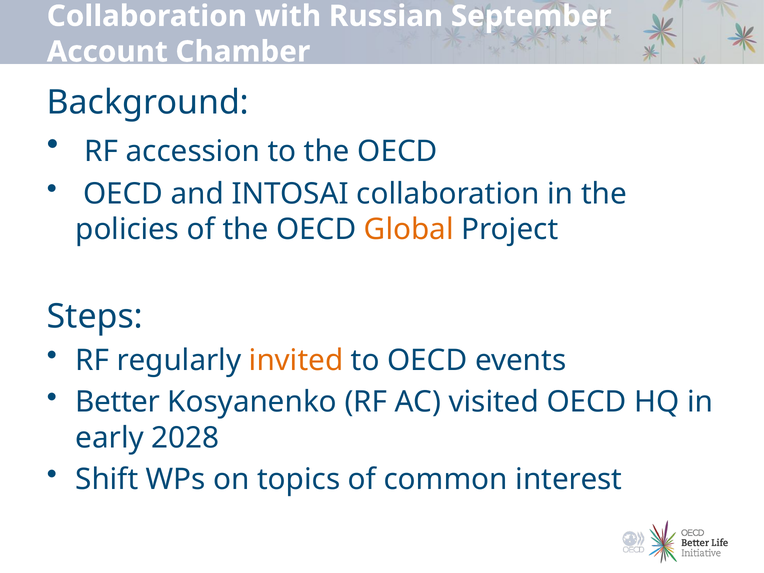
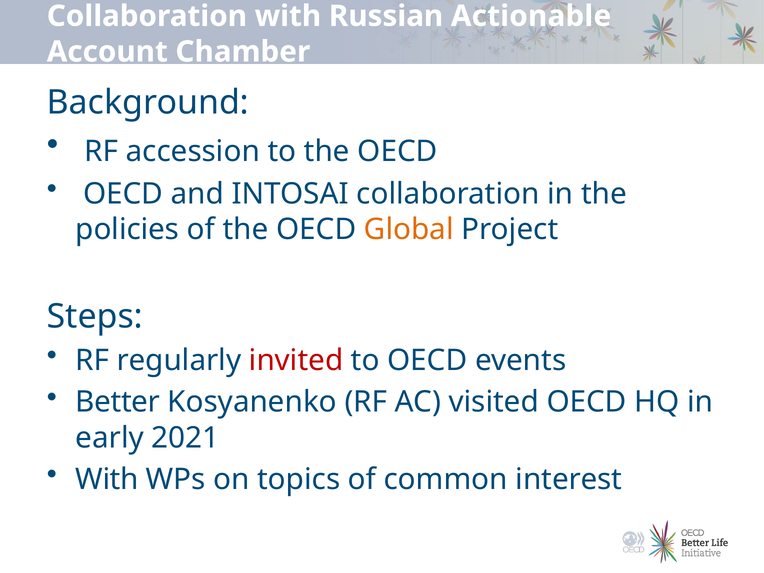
September: September -> Actionable
invited colour: orange -> red
2028: 2028 -> 2021
Shift at (107, 479): Shift -> With
